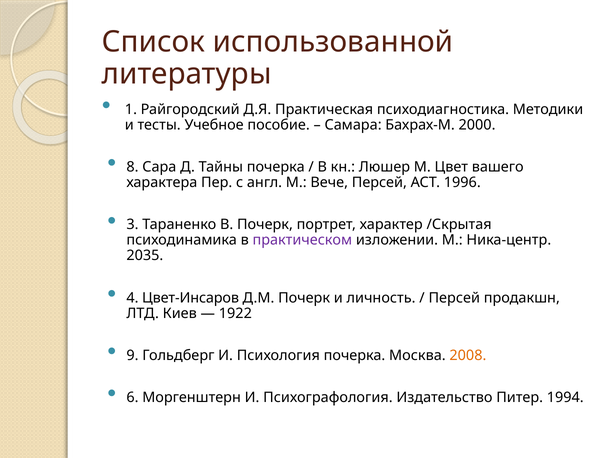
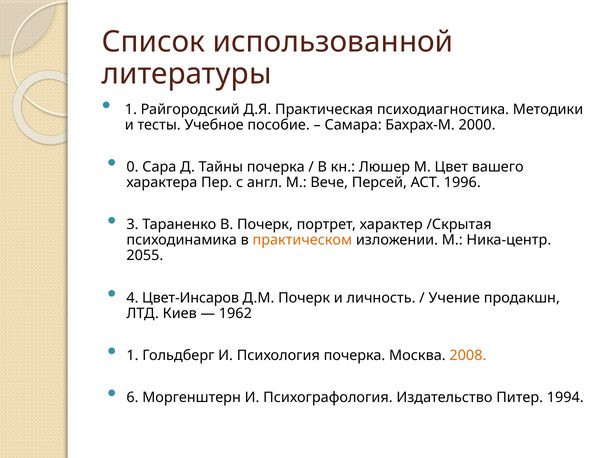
8: 8 -> 0
практическом colour: purple -> orange
2035: 2035 -> 2055
Персей at (454, 298): Персей -> Учение
1922: 1922 -> 1962
9 at (132, 356): 9 -> 1
